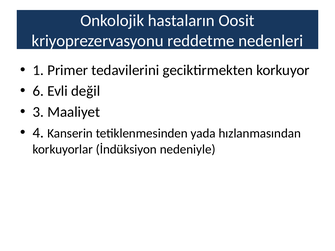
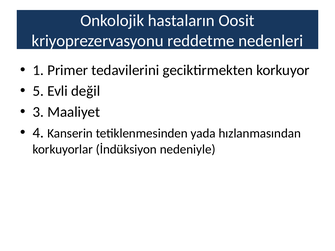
6: 6 -> 5
